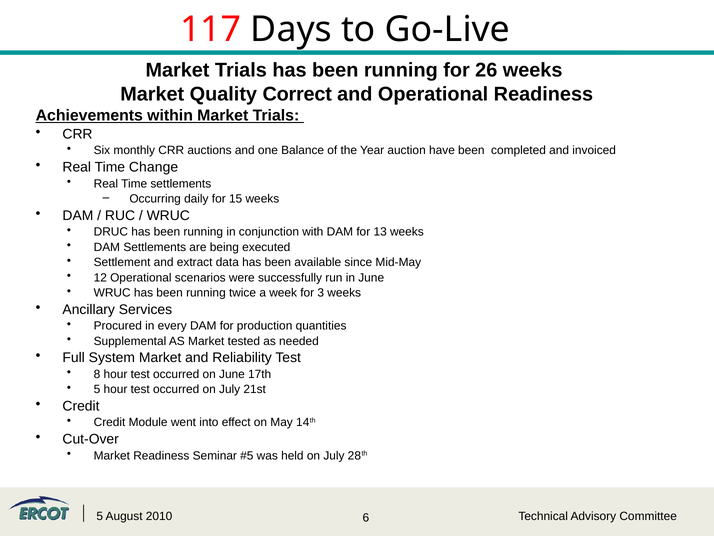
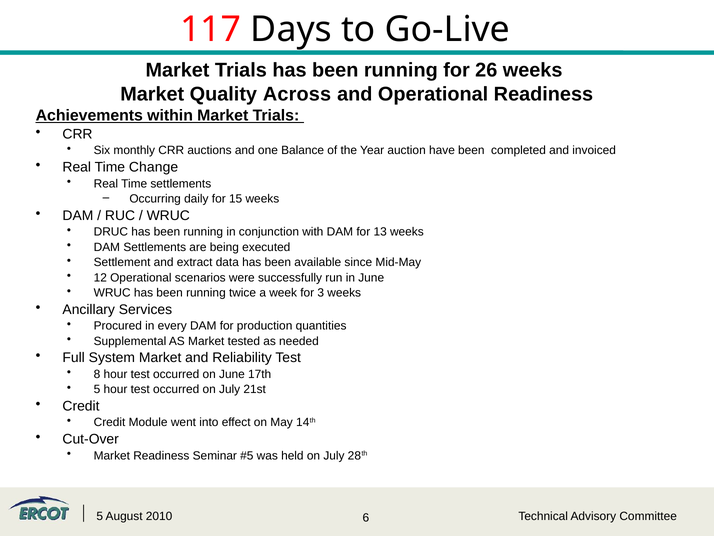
Correct: Correct -> Across
